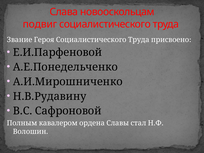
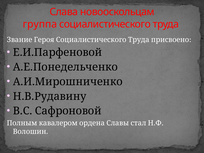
подвиг: подвиг -> группа
